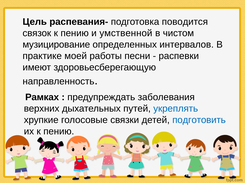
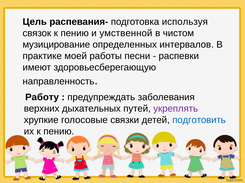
поводится: поводится -> используя
Рамках: Рамках -> Работу
укреплять colour: blue -> purple
